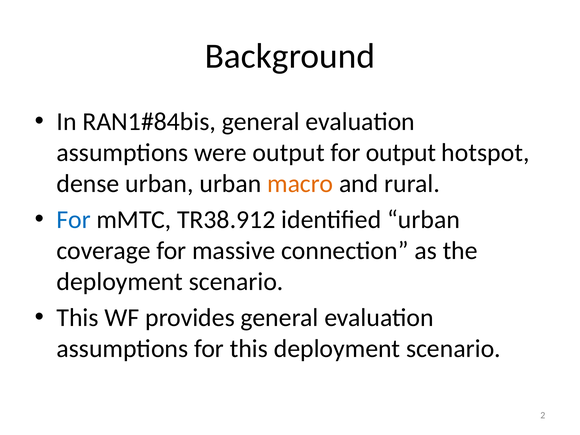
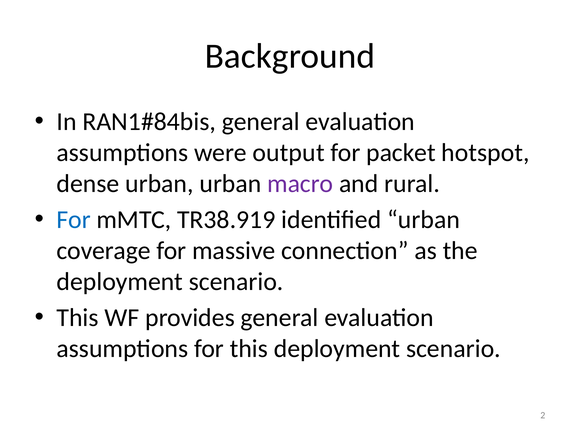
for output: output -> packet
macro colour: orange -> purple
TR38.912: TR38.912 -> TR38.919
